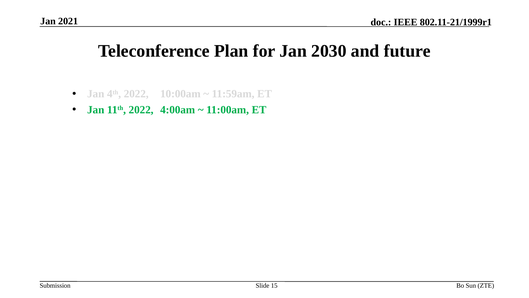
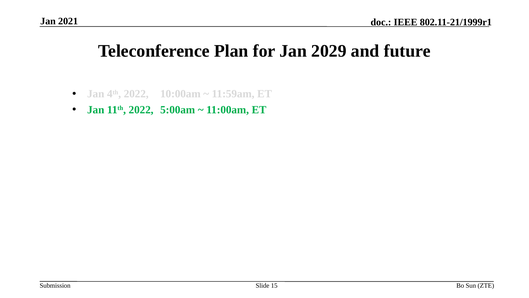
2030: 2030 -> 2029
4:00am: 4:00am -> 5:00am
